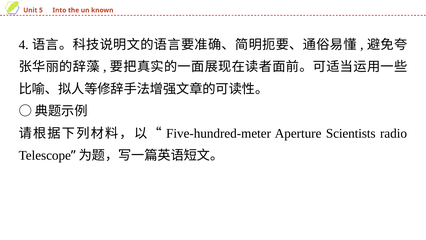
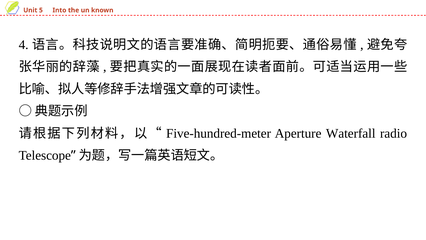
Scientists: Scientists -> Waterfall
